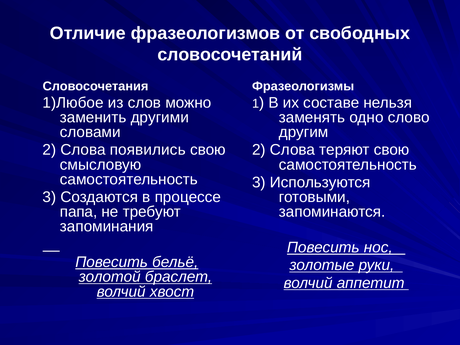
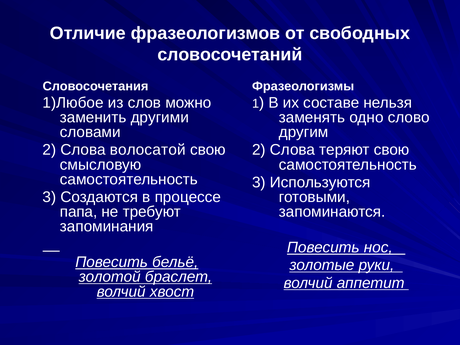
появились: появились -> волосатой
